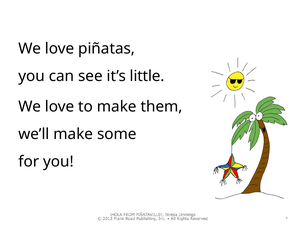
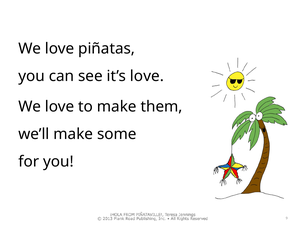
it’s little: little -> love
